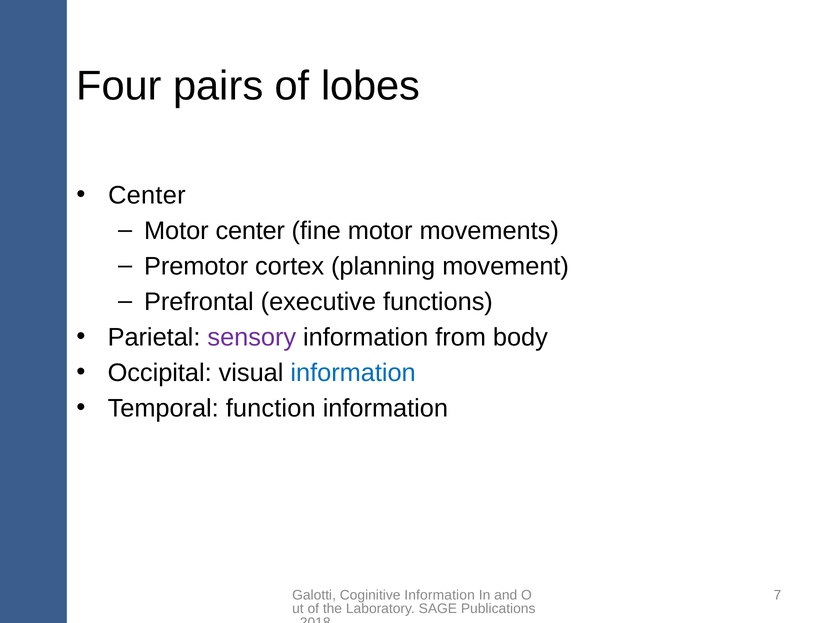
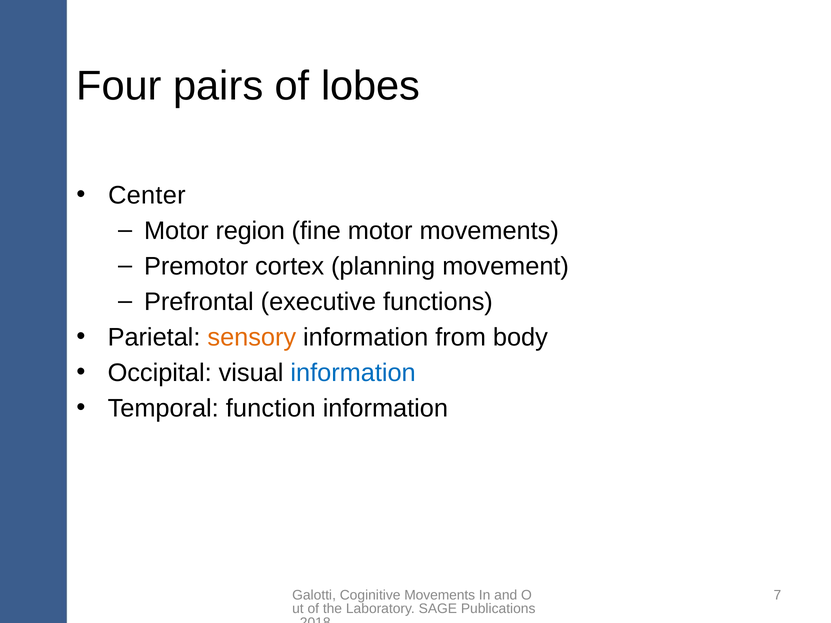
Motor center: center -> region
sensory colour: purple -> orange
Coginitive Information: Information -> Movements
